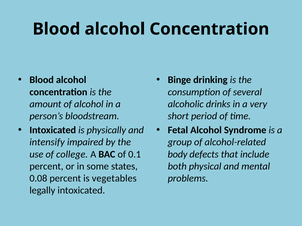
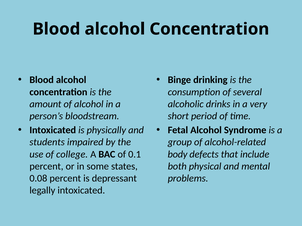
intensify: intensify -> students
vegetables: vegetables -> depressant
